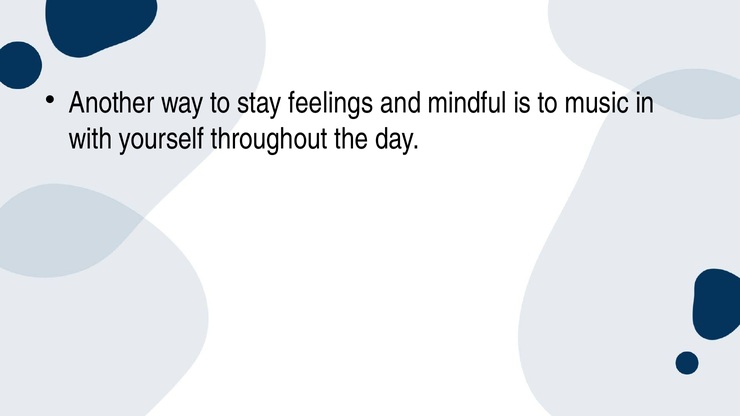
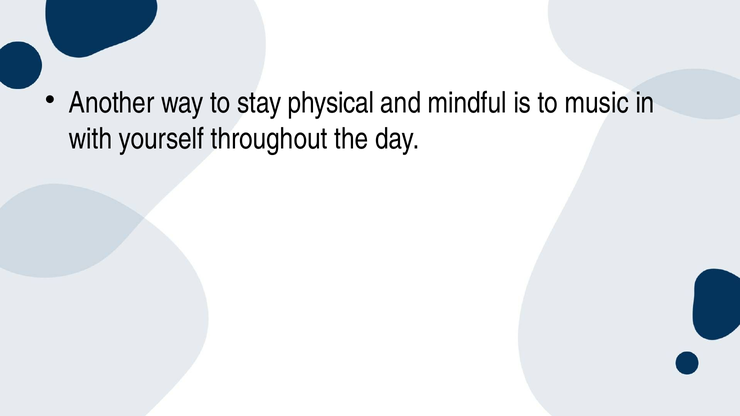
feelings: feelings -> physical
